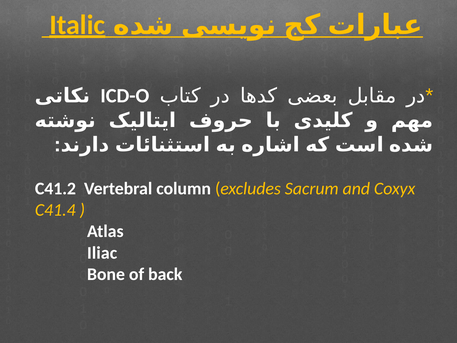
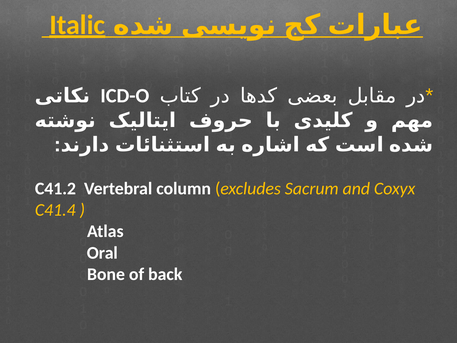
Iliac: Iliac -> Oral
